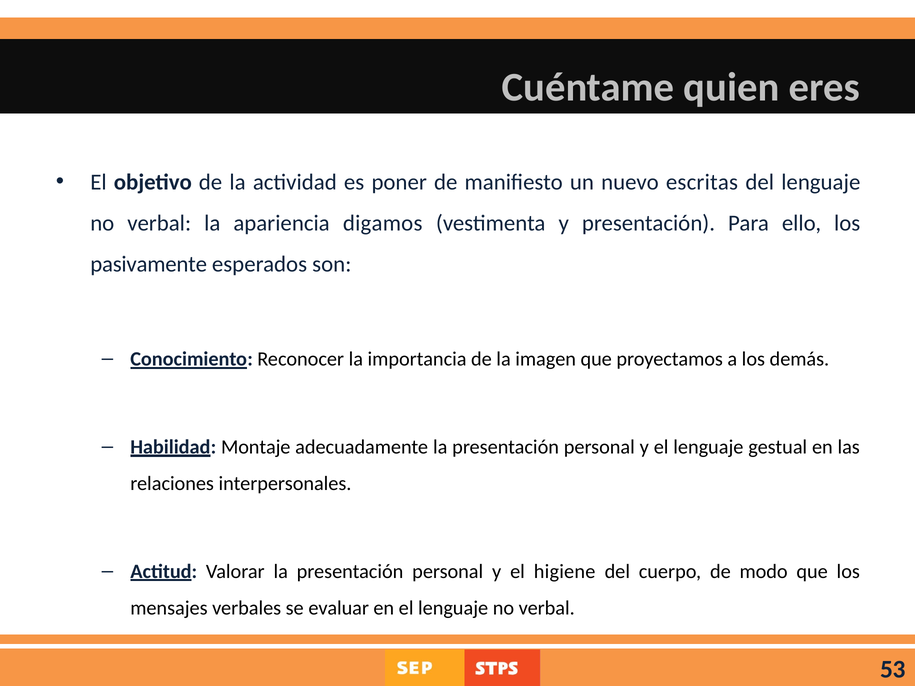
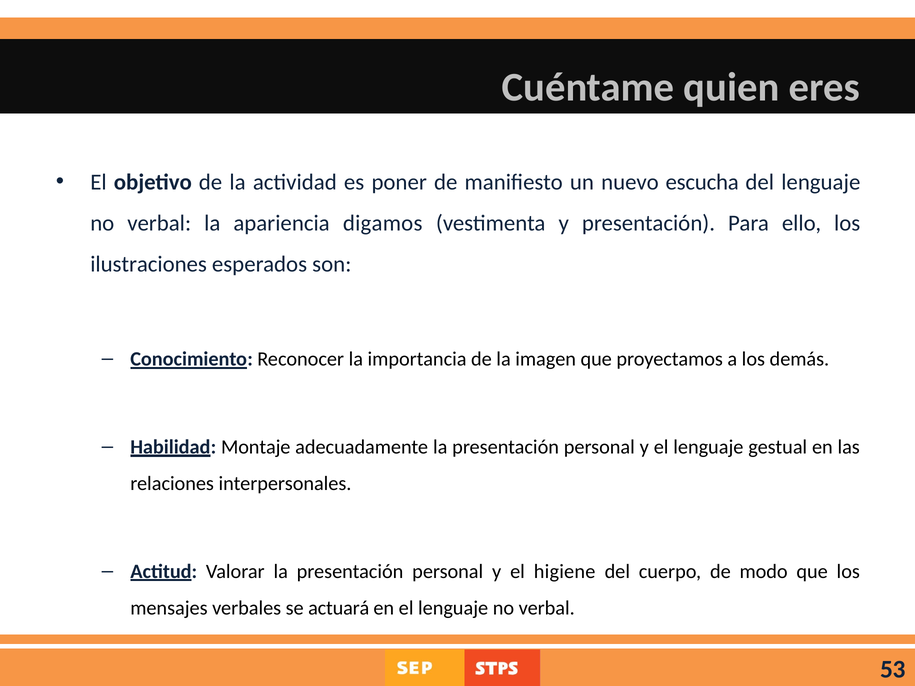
escritas: escritas -> escucha
pasivamente: pasivamente -> ilustraciones
evaluar: evaluar -> actuará
